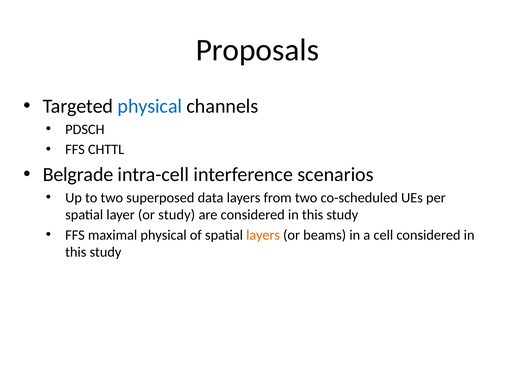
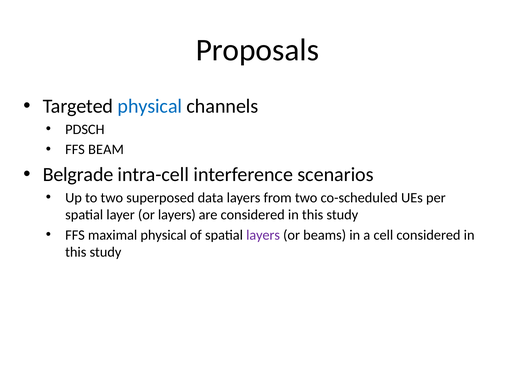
CHTTL: CHTTL -> BEAM
or study: study -> layers
layers at (263, 235) colour: orange -> purple
